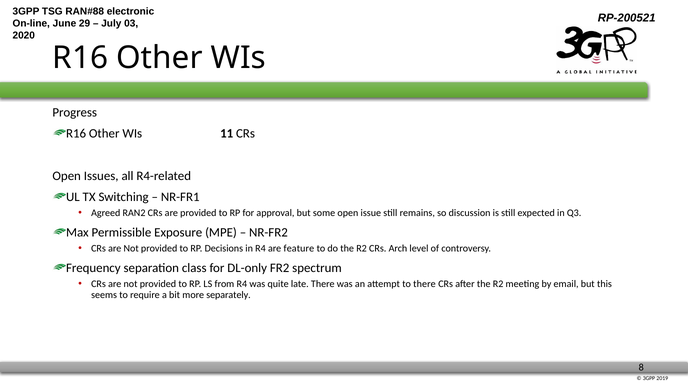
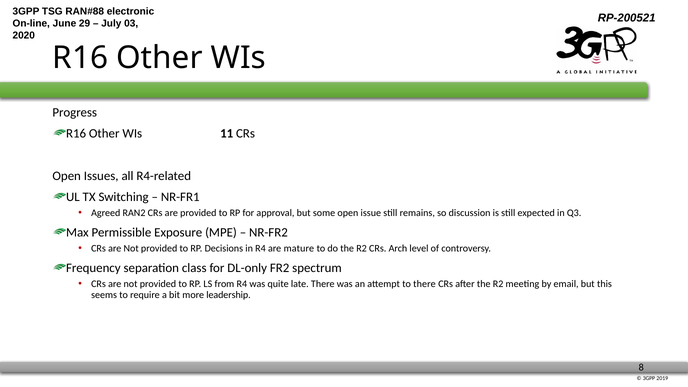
feature: feature -> mature
separately: separately -> leadership
